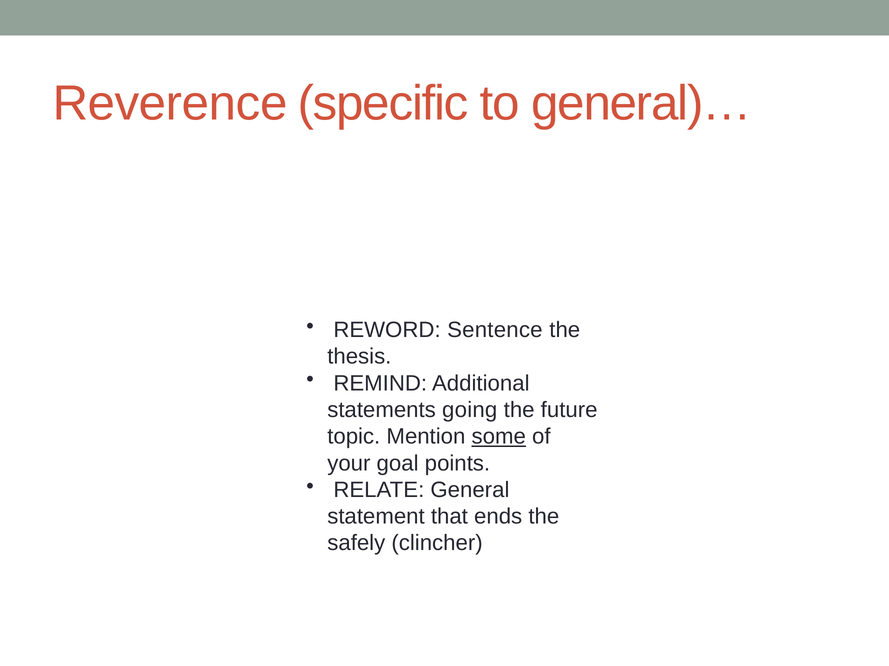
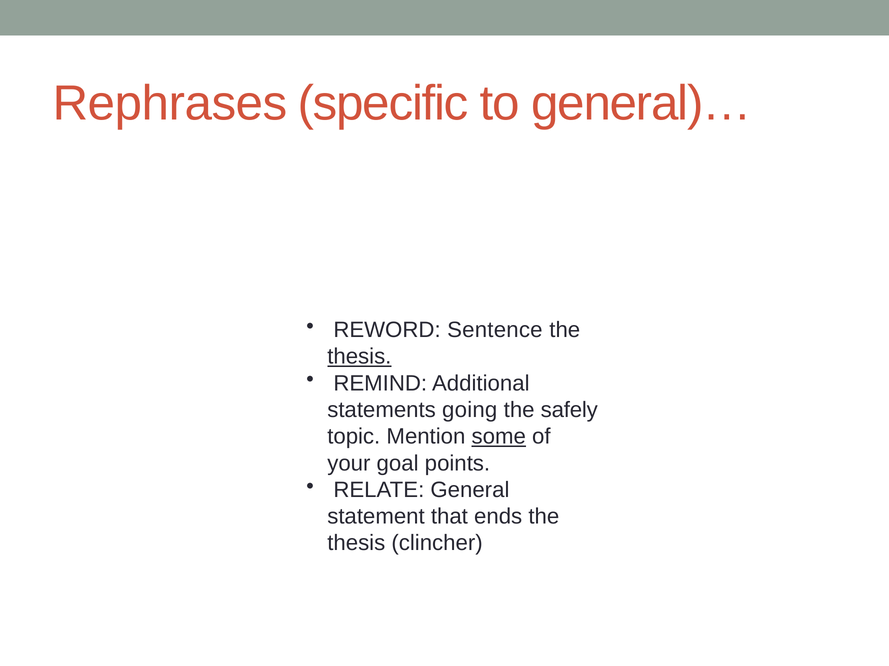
Reverence: Reverence -> Rephrases
thesis at (359, 357) underline: none -> present
future: future -> safely
safely at (356, 544): safely -> thesis
